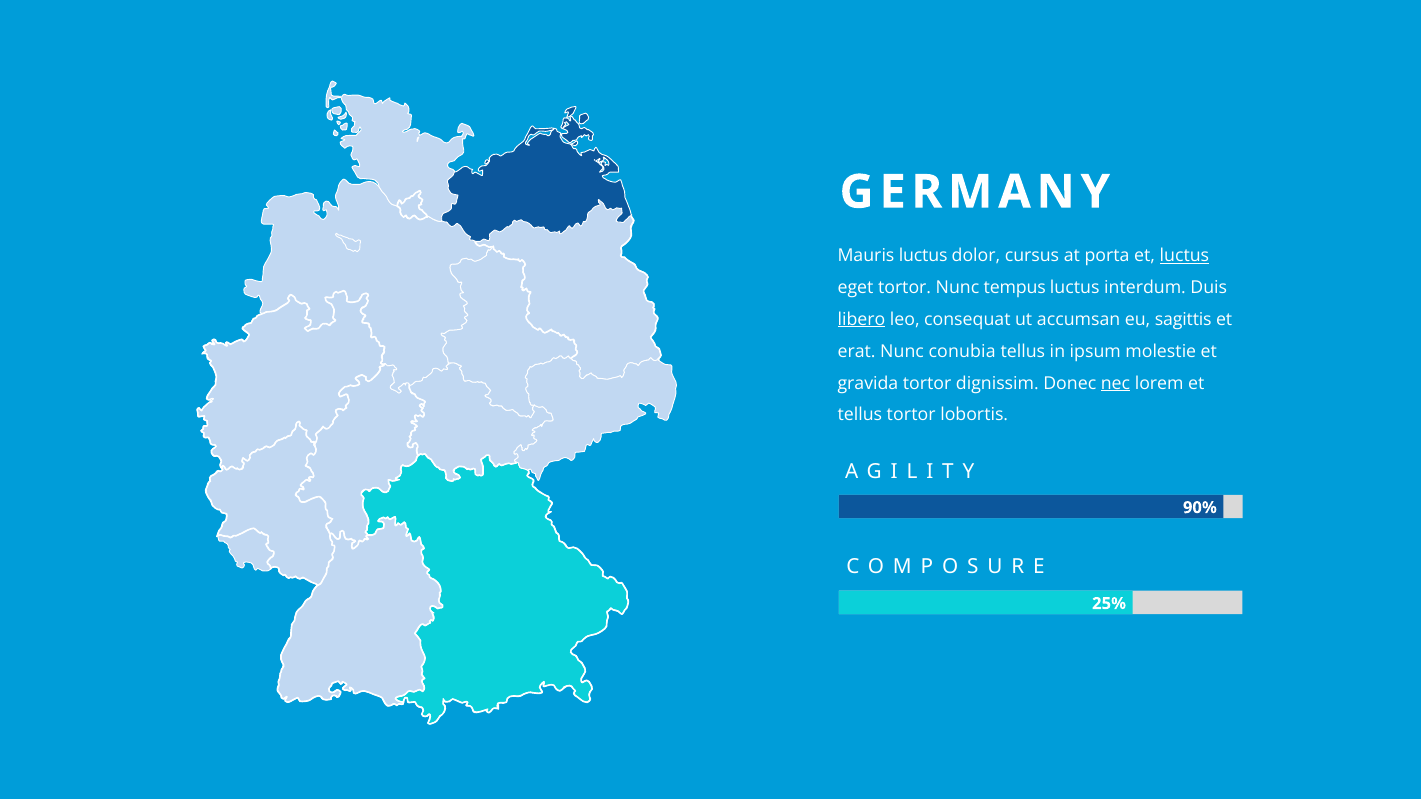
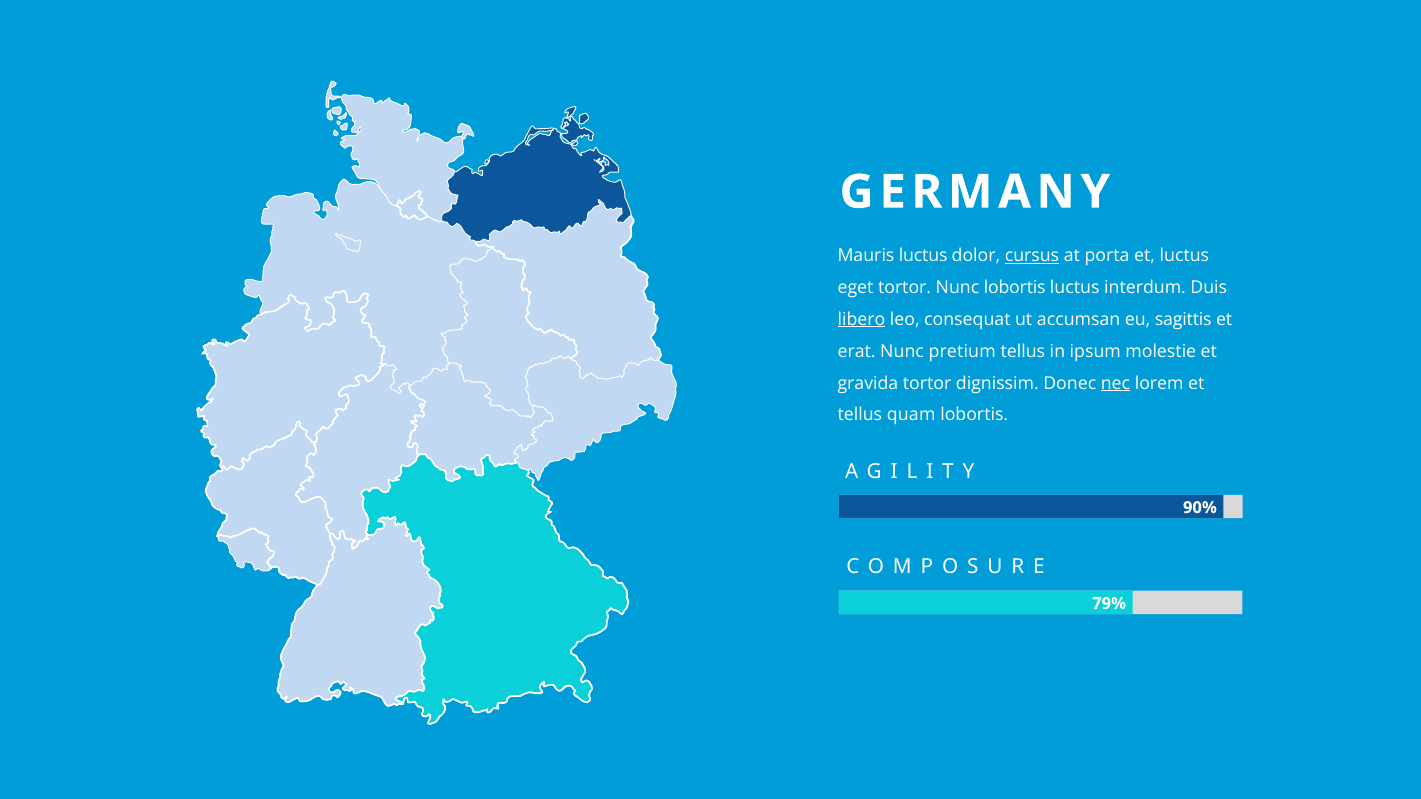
cursus underline: none -> present
luctus at (1184, 256) underline: present -> none
Nunc tempus: tempus -> lobortis
conubia: conubia -> pretium
tellus tortor: tortor -> quam
25%: 25% -> 79%
